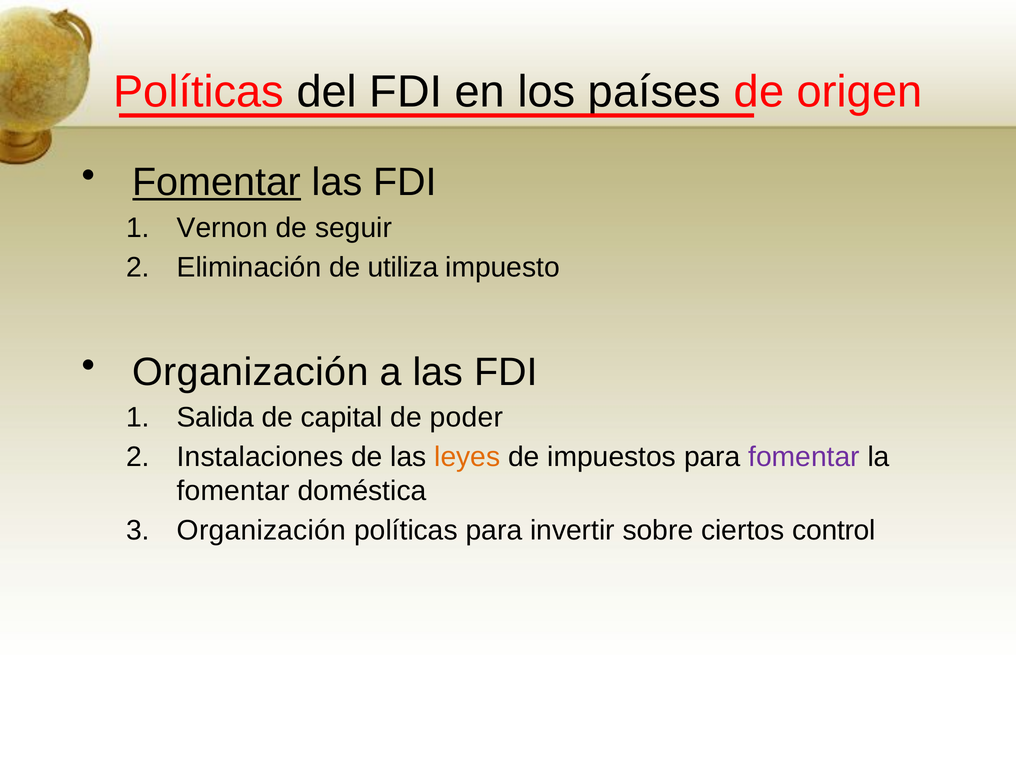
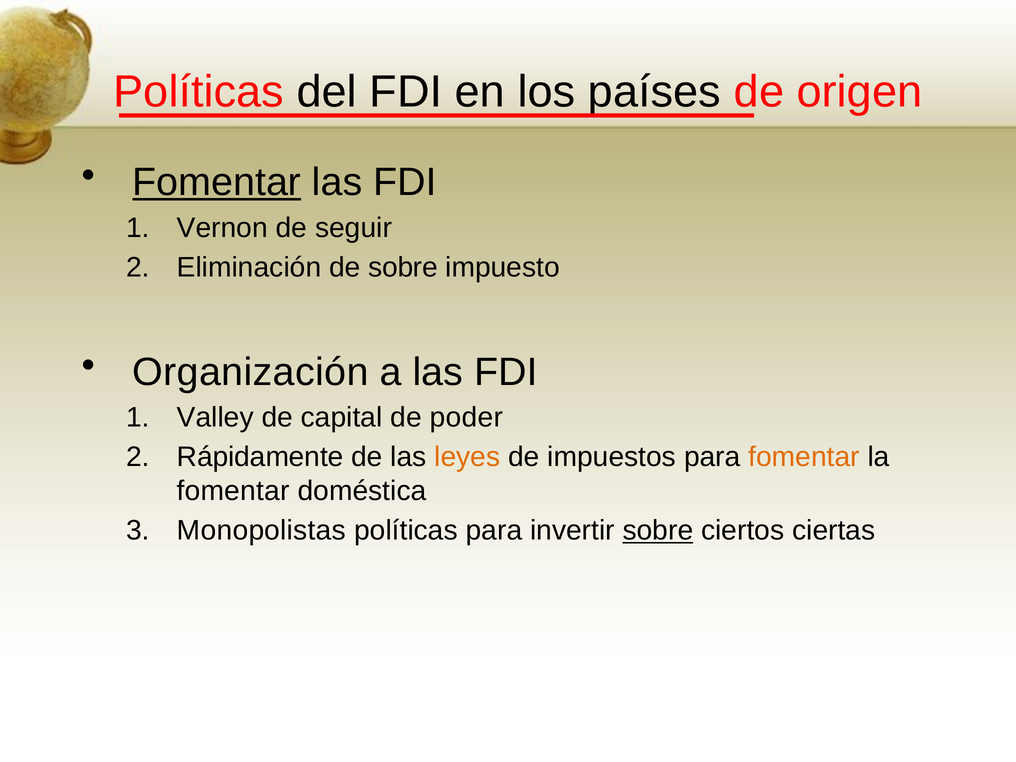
de utiliza: utiliza -> sobre
Salida: Salida -> Valley
Instalaciones: Instalaciones -> Rápidamente
fomentar at (804, 457) colour: purple -> orange
Organización at (261, 531): Organización -> Monopolistas
sobre at (658, 531) underline: none -> present
control: control -> ciertas
